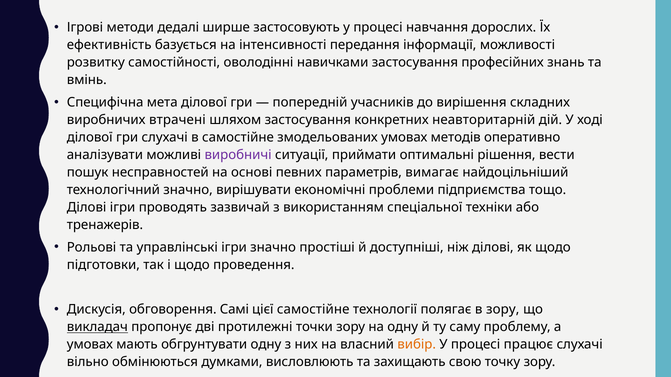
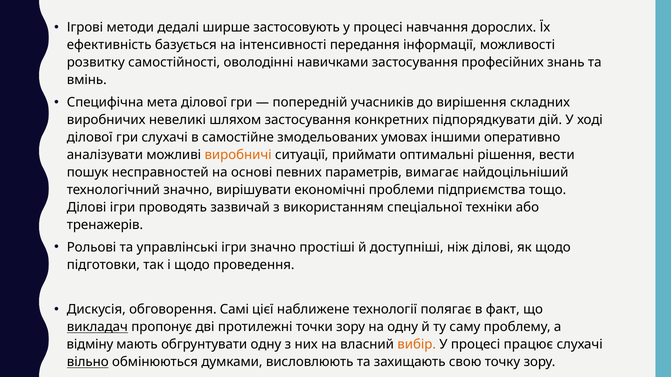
втрачені: втрачені -> невеликі
неавторитарній: неавторитарній -> підпорядкувати
методів: методів -> іншими
виробничі colour: purple -> orange
цієї самостійне: самостійне -> наближене
в зору: зору -> факт
умовах at (90, 345): умовах -> відміну
вільно underline: none -> present
